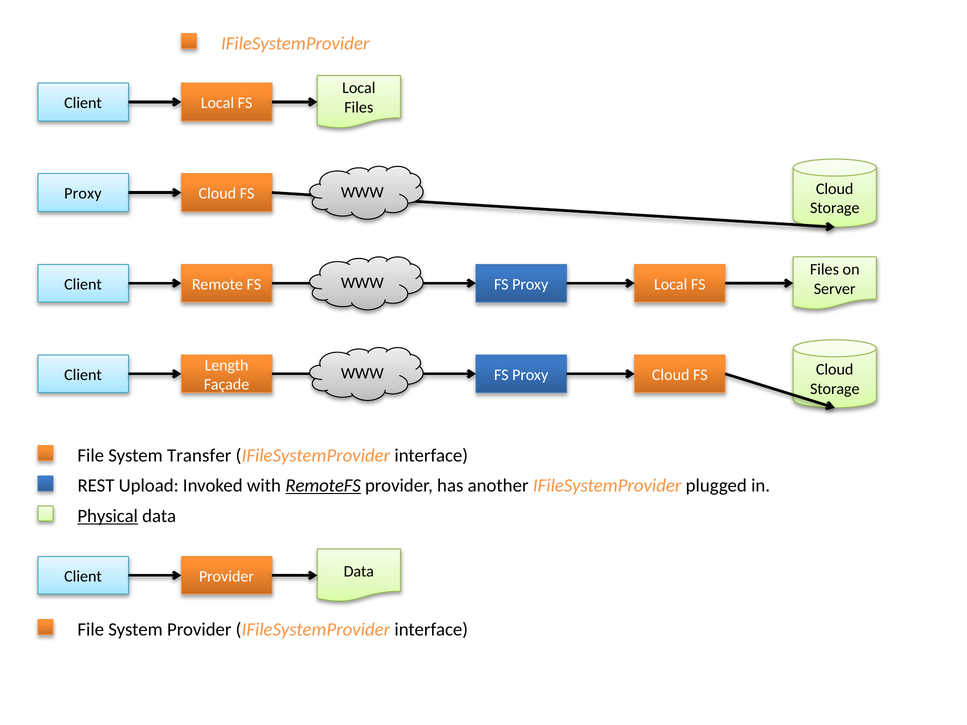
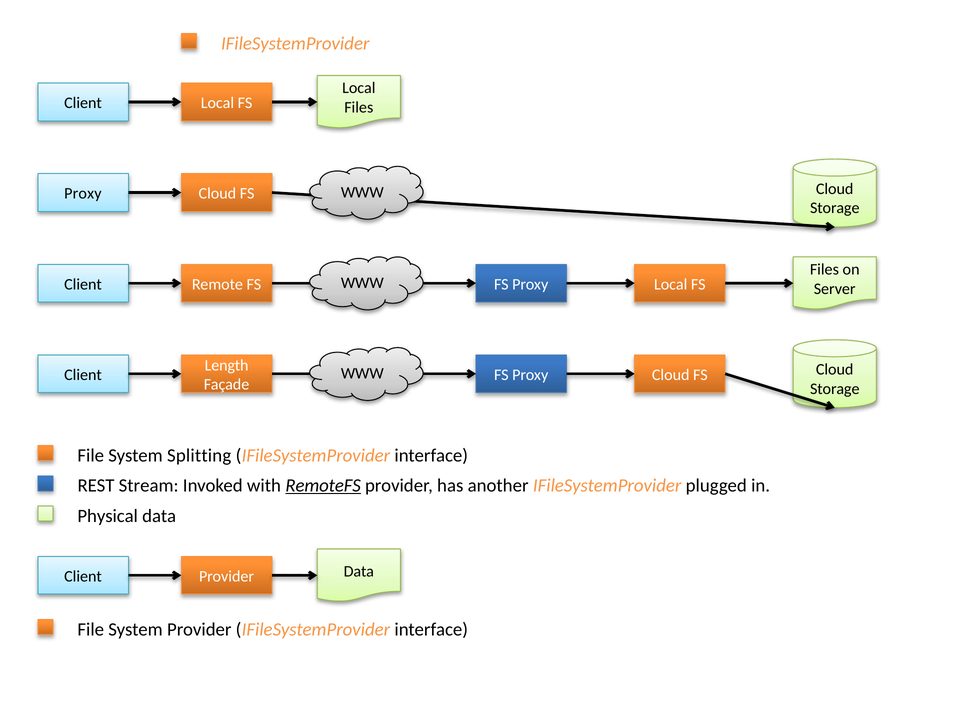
Transfer: Transfer -> Splitting
Upload: Upload -> Stream
Physical underline: present -> none
